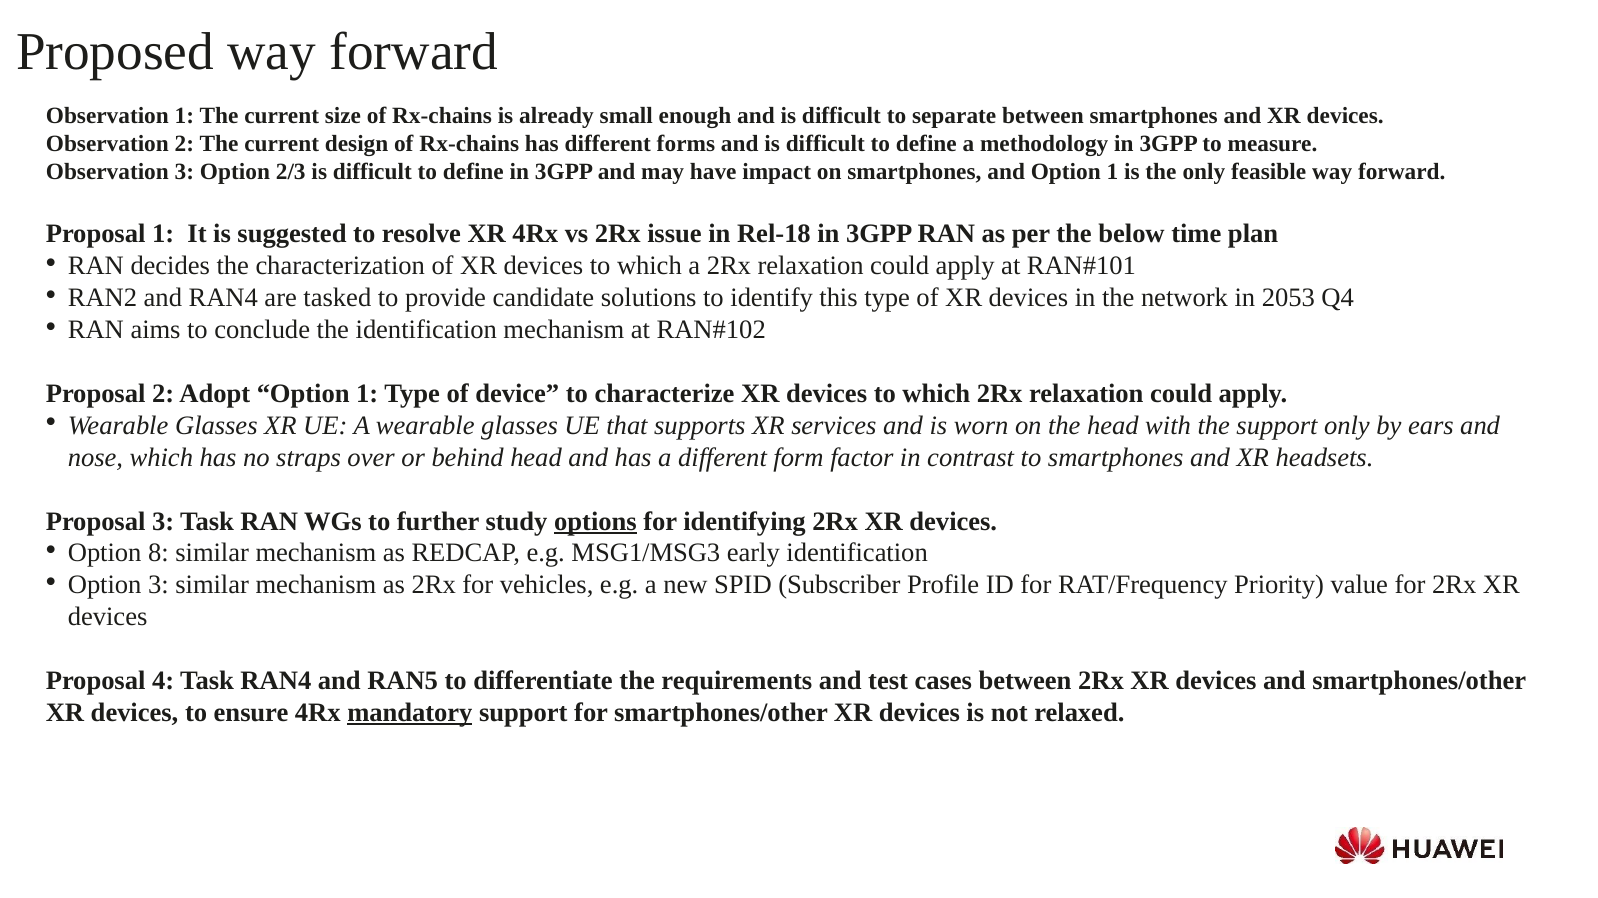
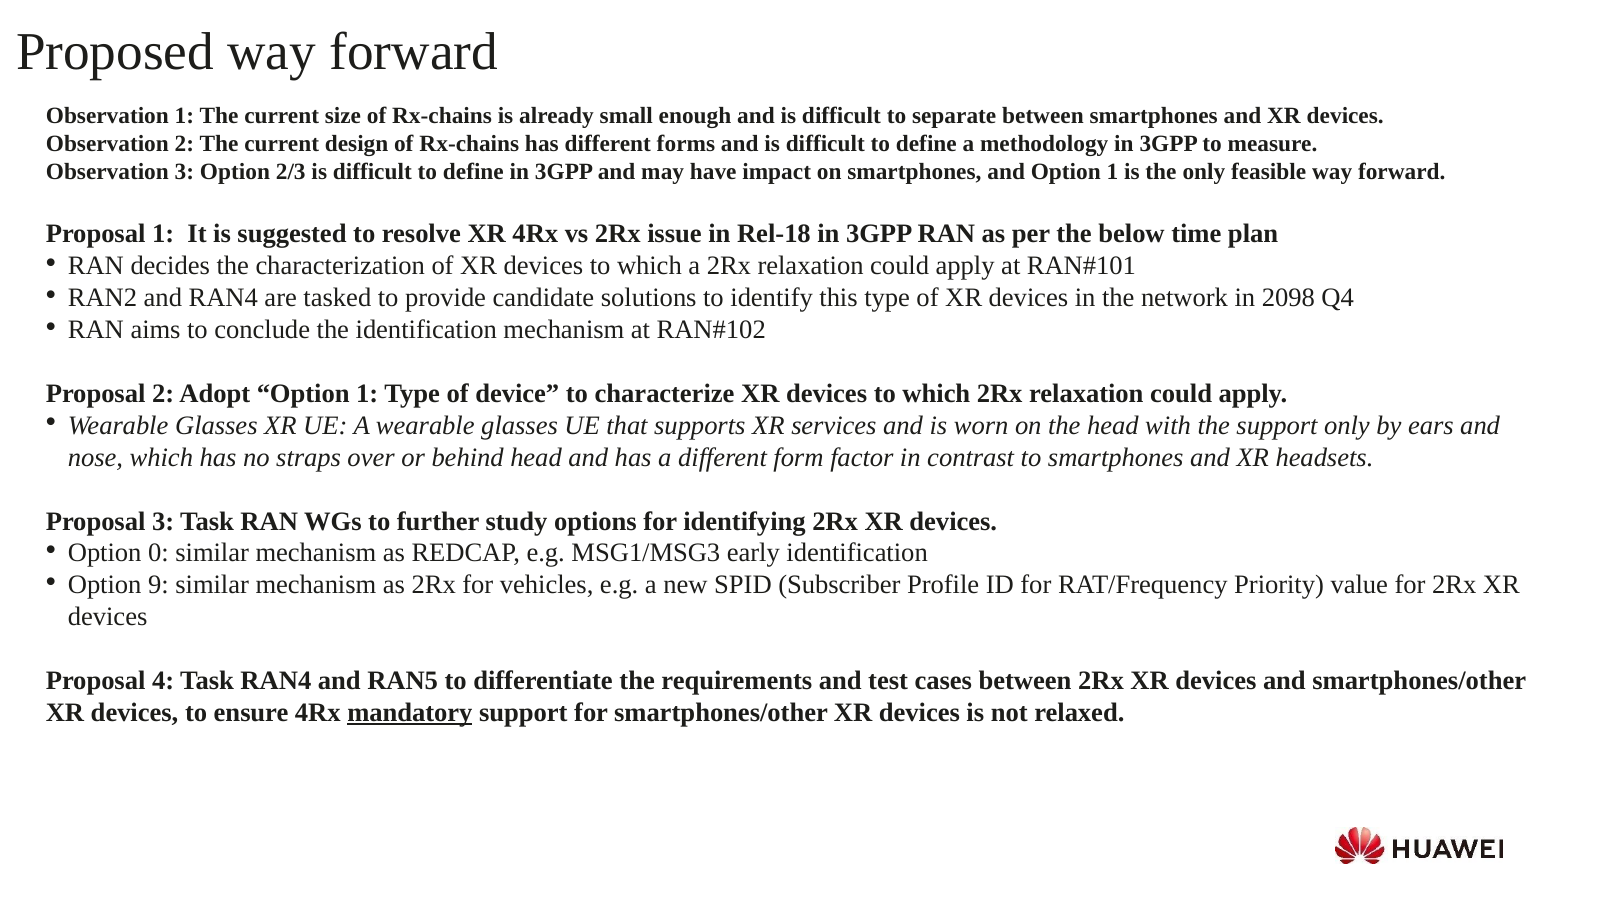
2053: 2053 -> 2098
options underline: present -> none
8: 8 -> 0
Option 3: 3 -> 9
